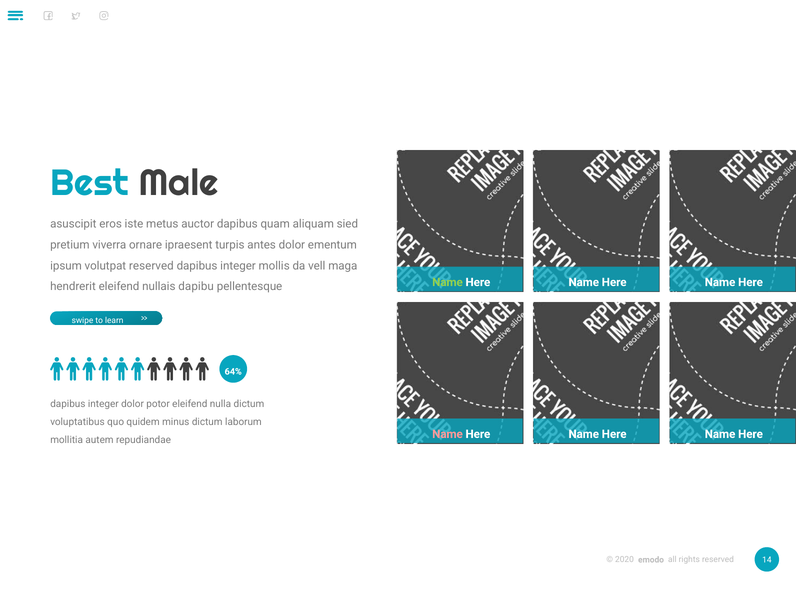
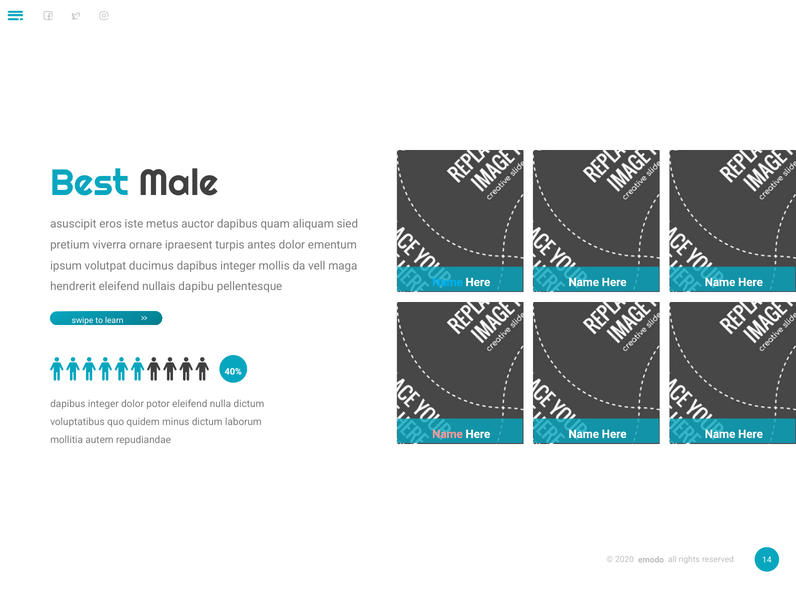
volutpat reserved: reserved -> ducimus
Name at (447, 282) colour: light green -> light blue
64%: 64% -> 40%
